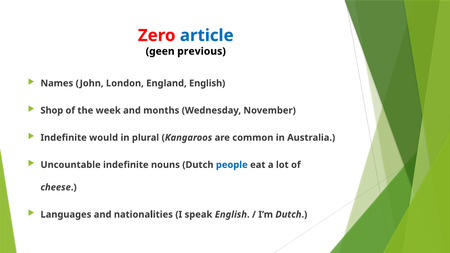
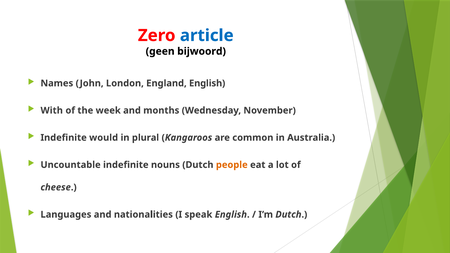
previous: previous -> bijwoord
Shop: Shop -> With
people colour: blue -> orange
